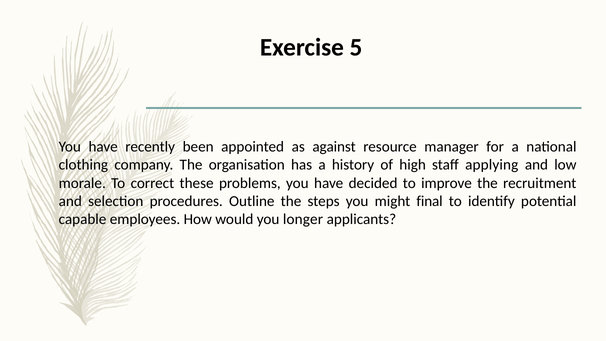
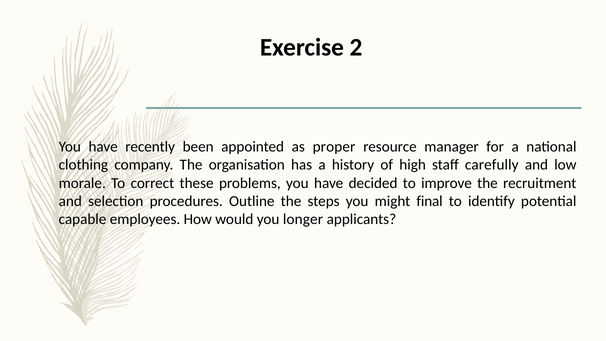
5: 5 -> 2
against: against -> proper
applying: applying -> carefully
